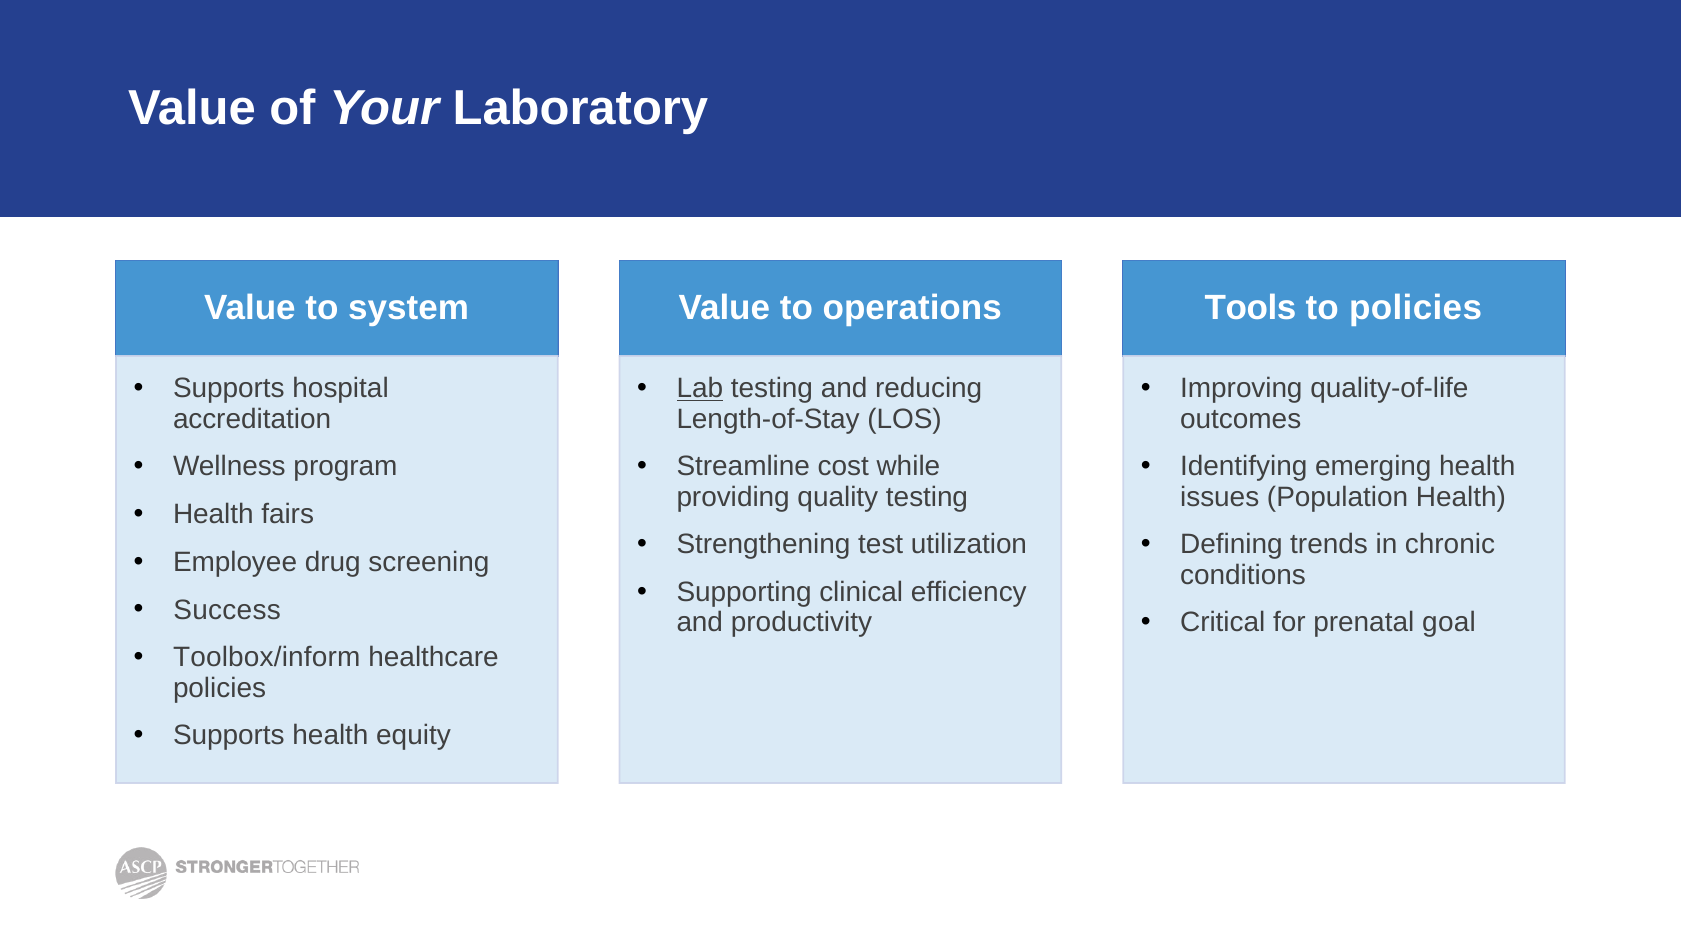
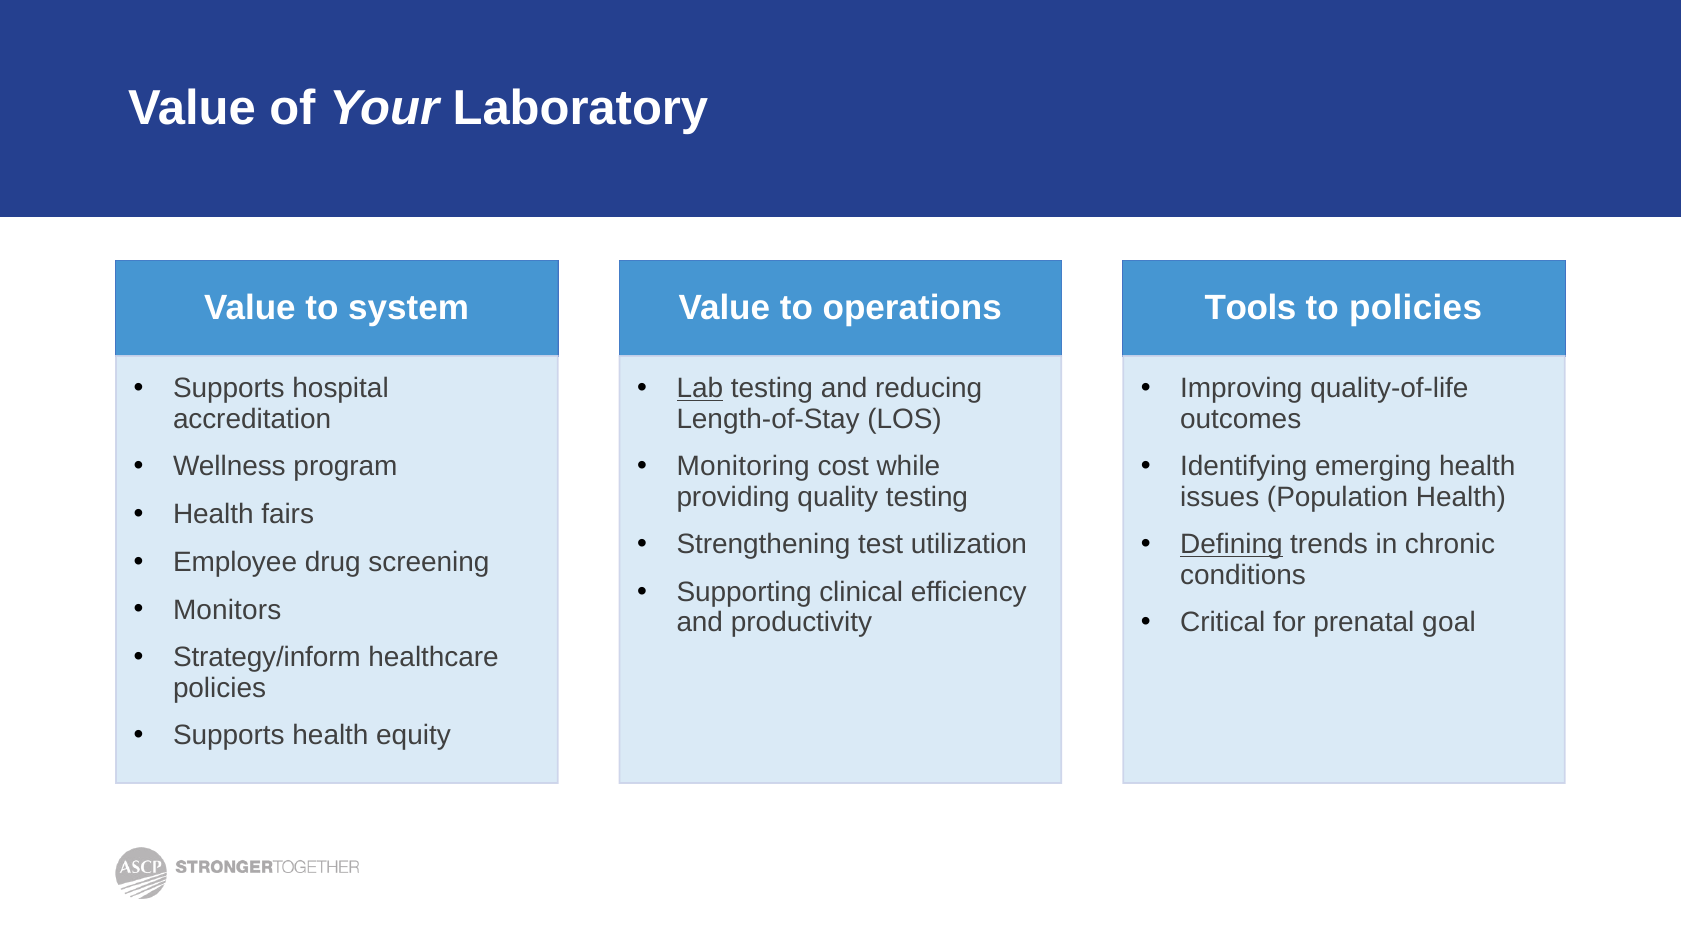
Streamline: Streamline -> Monitoring
Defining underline: none -> present
Success: Success -> Monitors
Toolbox/inform: Toolbox/inform -> Strategy/inform
